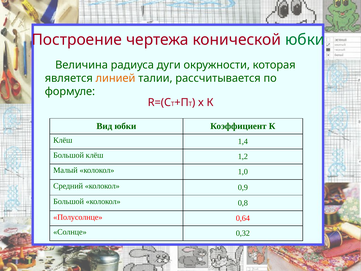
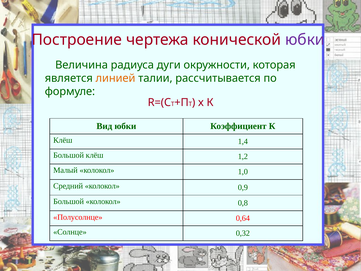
юбки at (305, 40) colour: green -> purple
